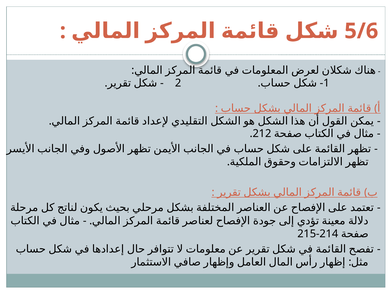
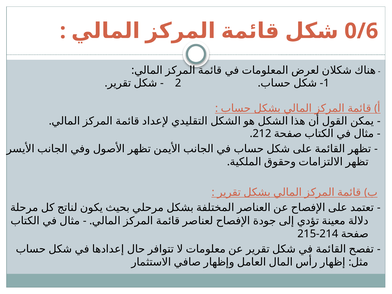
5/6: 5/6 -> 0/6
